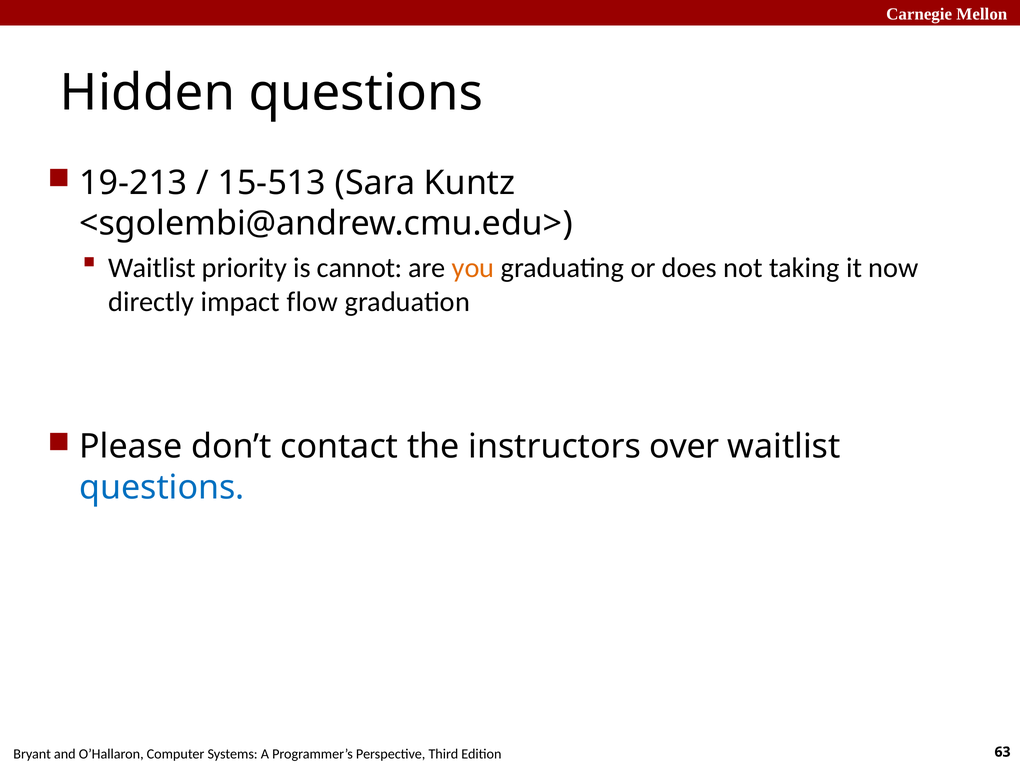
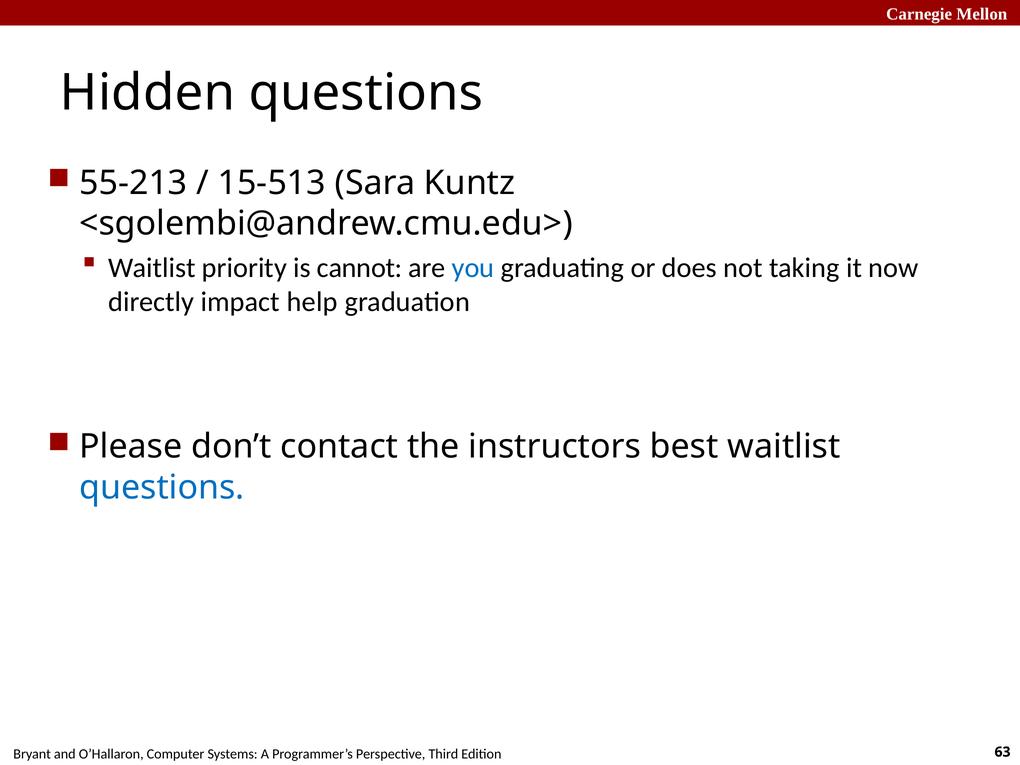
19-213: 19-213 -> 55-213
you colour: orange -> blue
flow: flow -> help
over: over -> best
